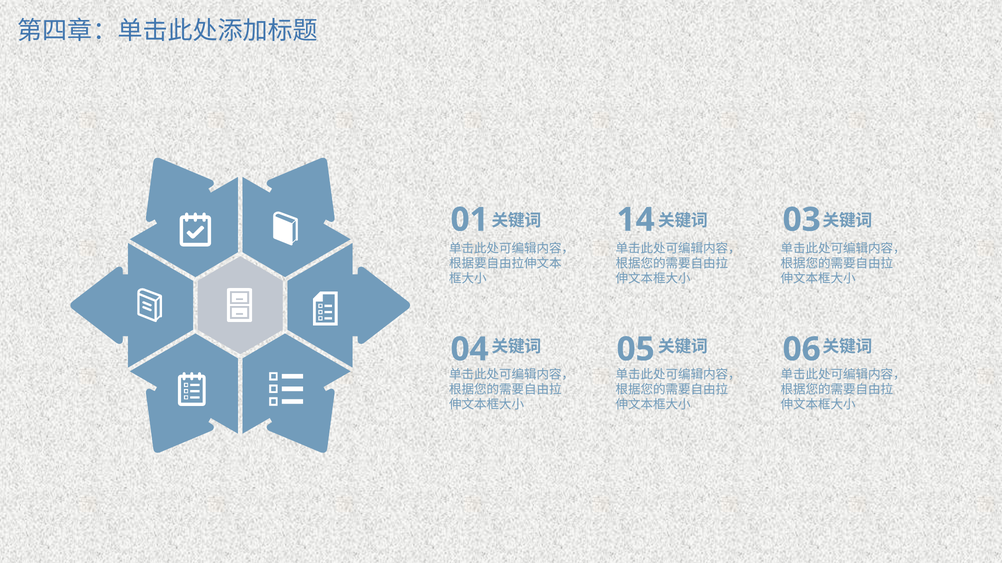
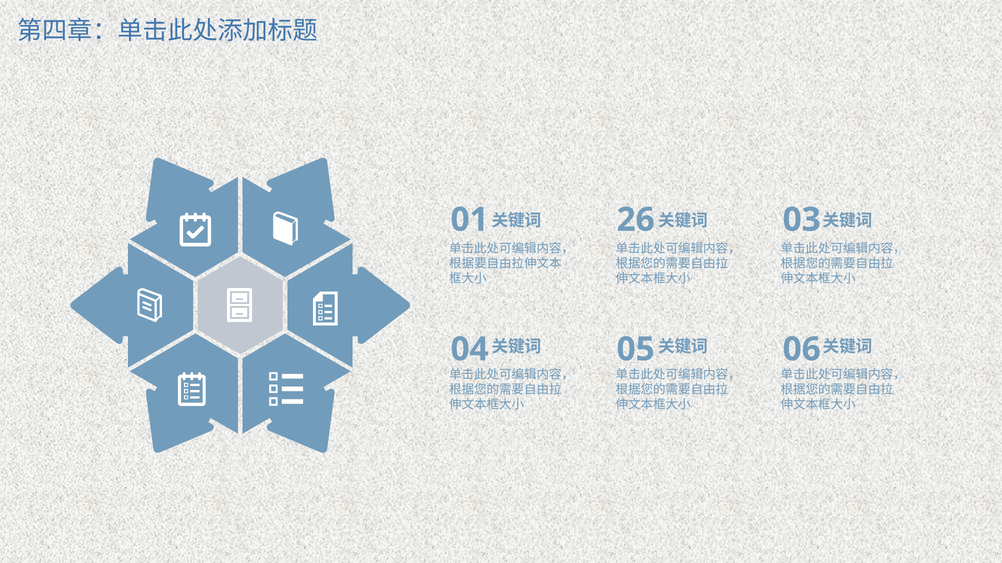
14: 14 -> 26
